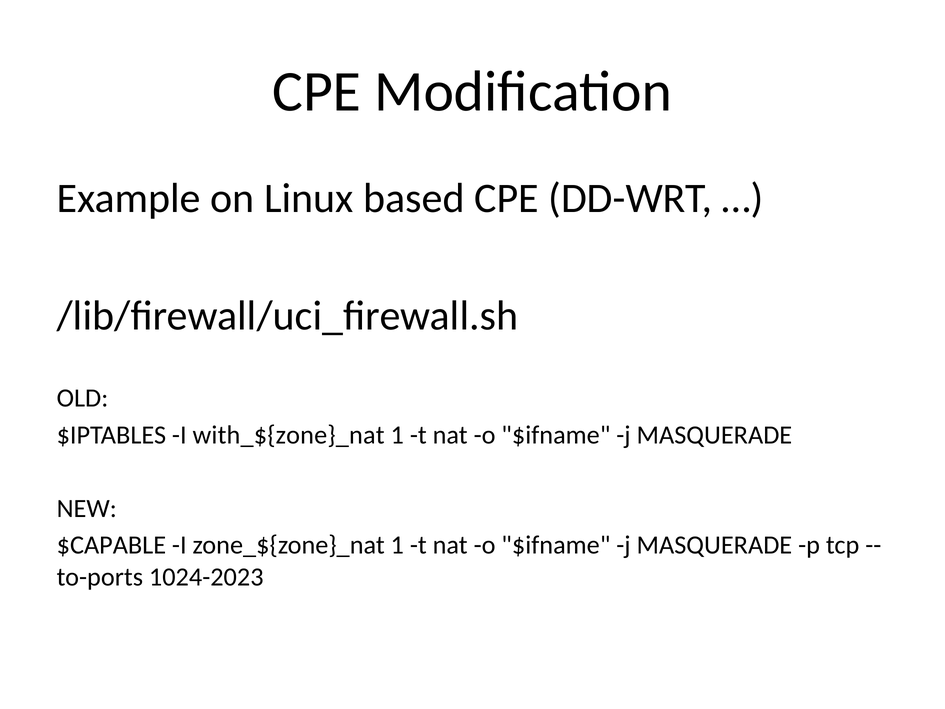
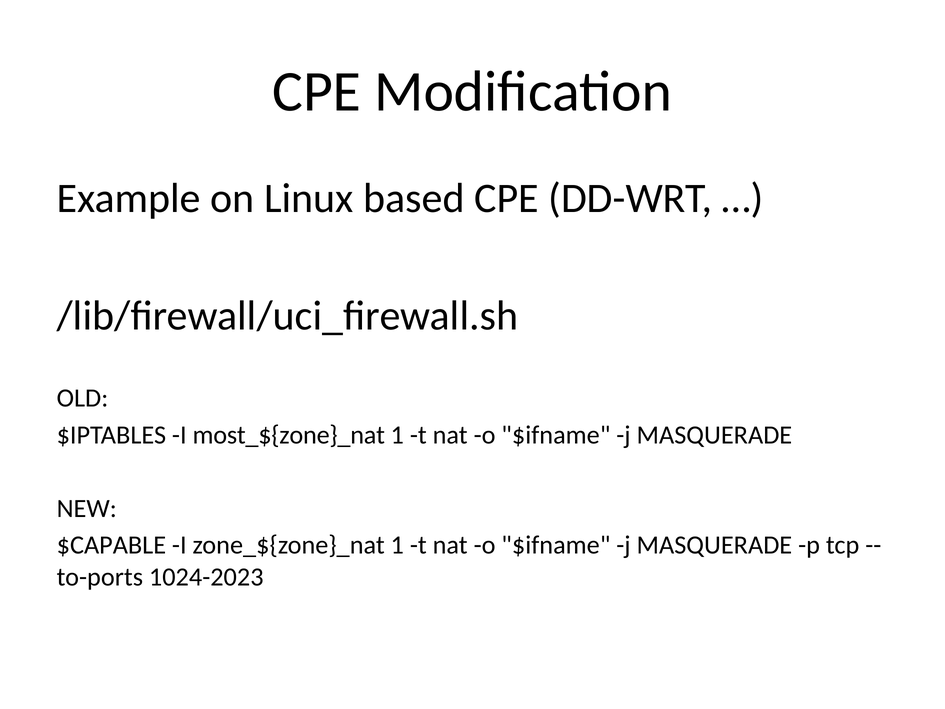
with_${zone}_nat: with_${zone}_nat -> most_${zone}_nat
